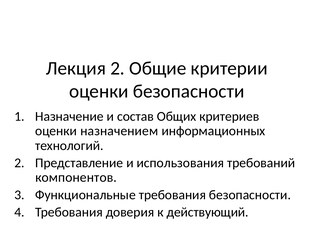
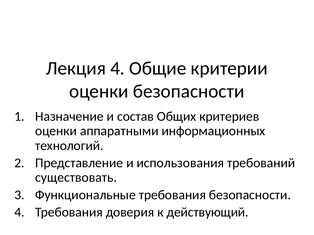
Лекция 2: 2 -> 4
назначением: назначением -> аппаратными
компонентов: компонентов -> существовать
